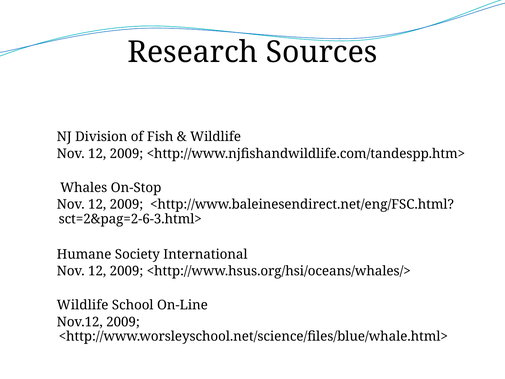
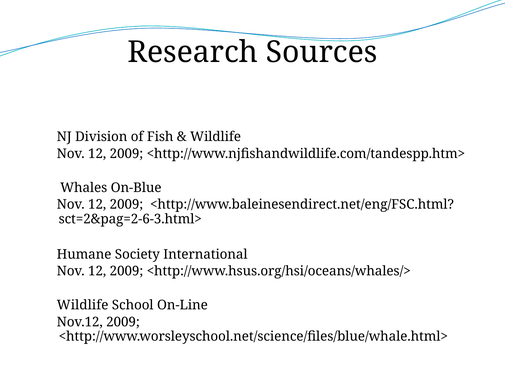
On-Stop: On-Stop -> On-Blue
